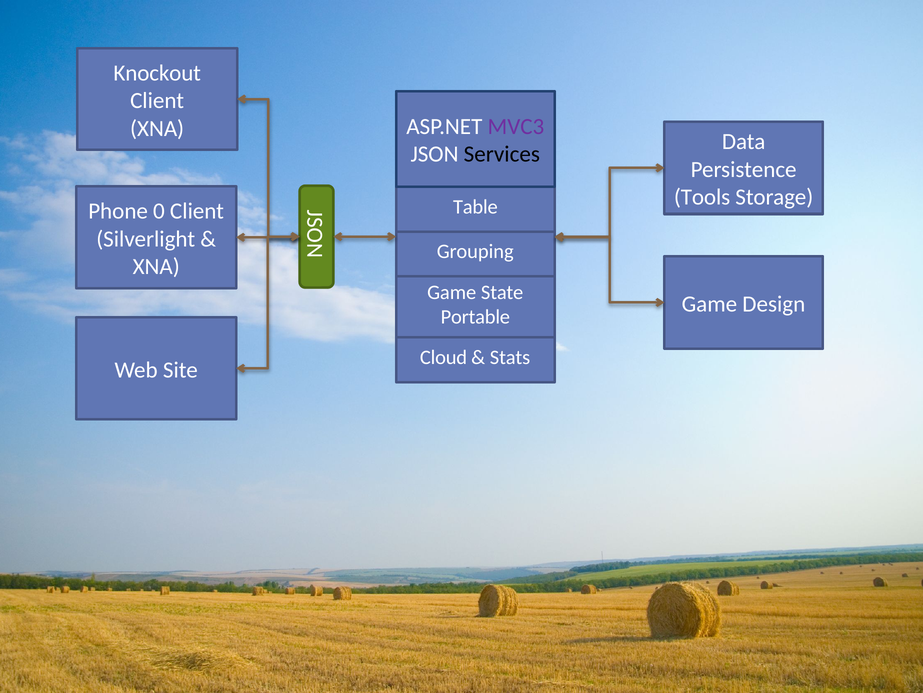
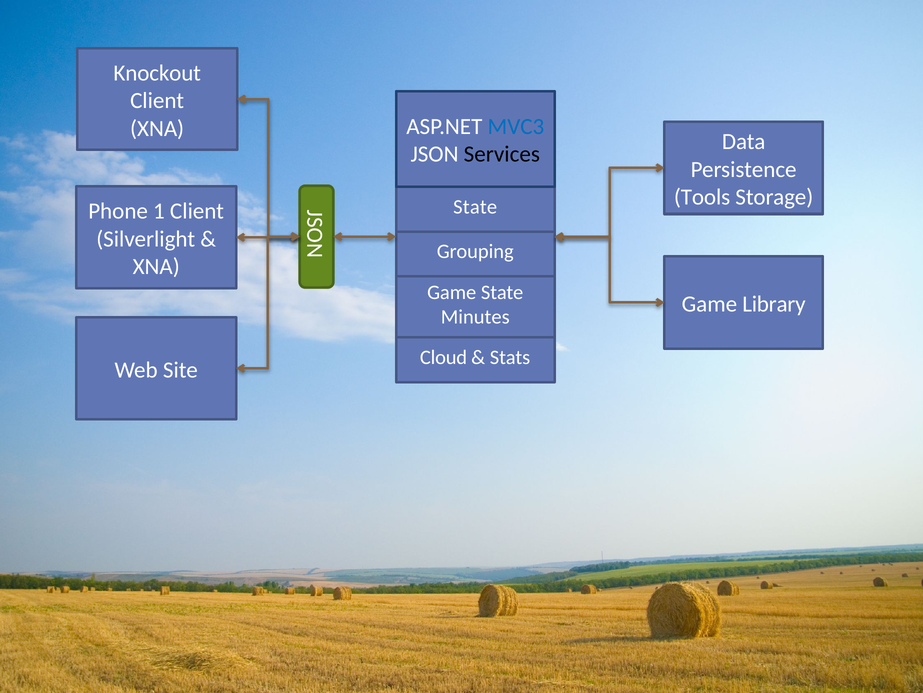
MVC3 colour: purple -> blue
Table at (475, 207): Table -> State
0: 0 -> 1
Design: Design -> Library
Portable: Portable -> Minutes
